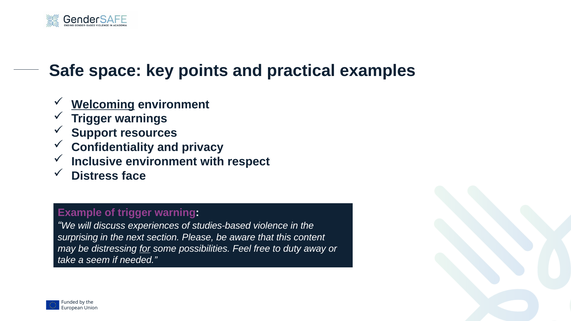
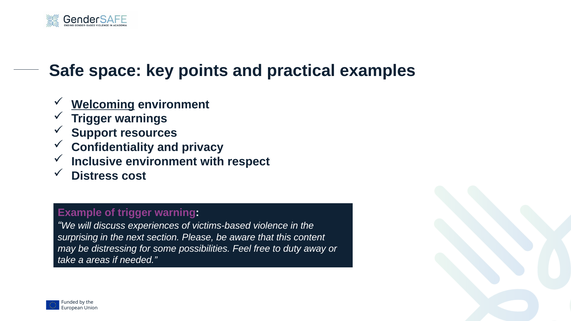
face: face -> cost
studies-based: studies-based -> victims-based
for underline: present -> none
seem: seem -> areas
